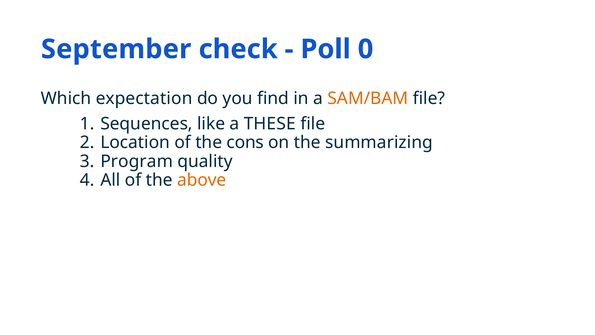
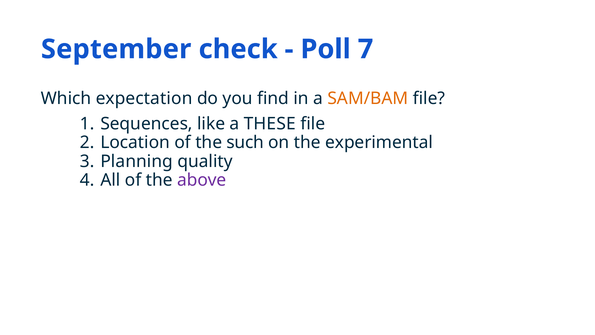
0: 0 -> 7
cons: cons -> such
summarizing: summarizing -> experimental
Program: Program -> Planning
above colour: orange -> purple
